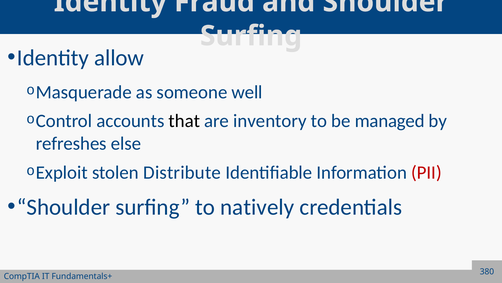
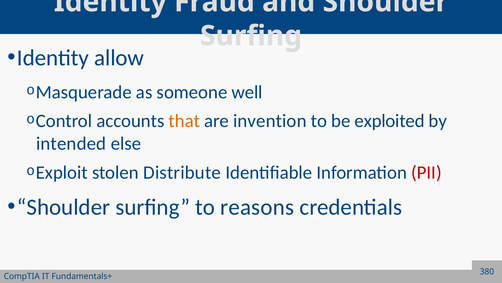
that colour: black -> orange
inventory: inventory -> invention
managed: managed -> exploited
refreshes: refreshes -> intended
natively: natively -> reasons
